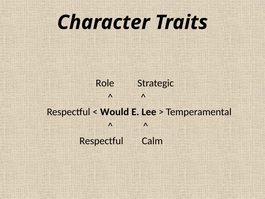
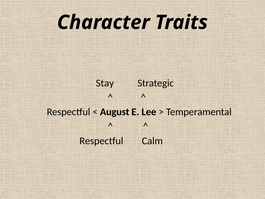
Role: Role -> Stay
Would: Would -> August
